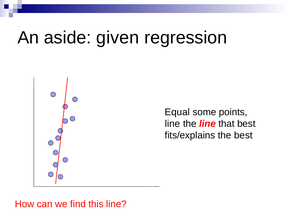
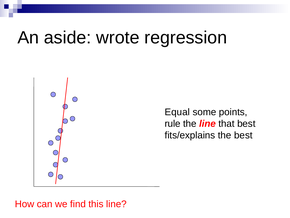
given: given -> wrote
line at (172, 123): line -> rule
